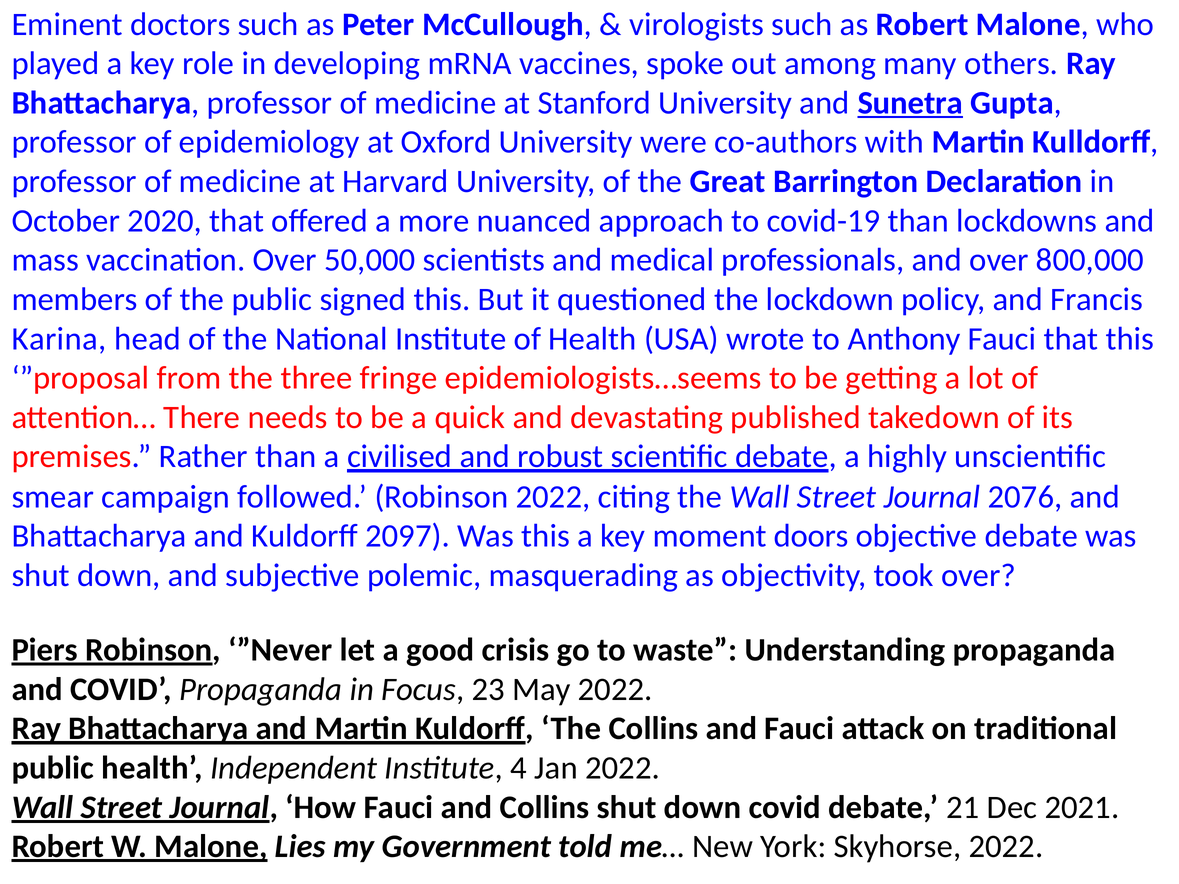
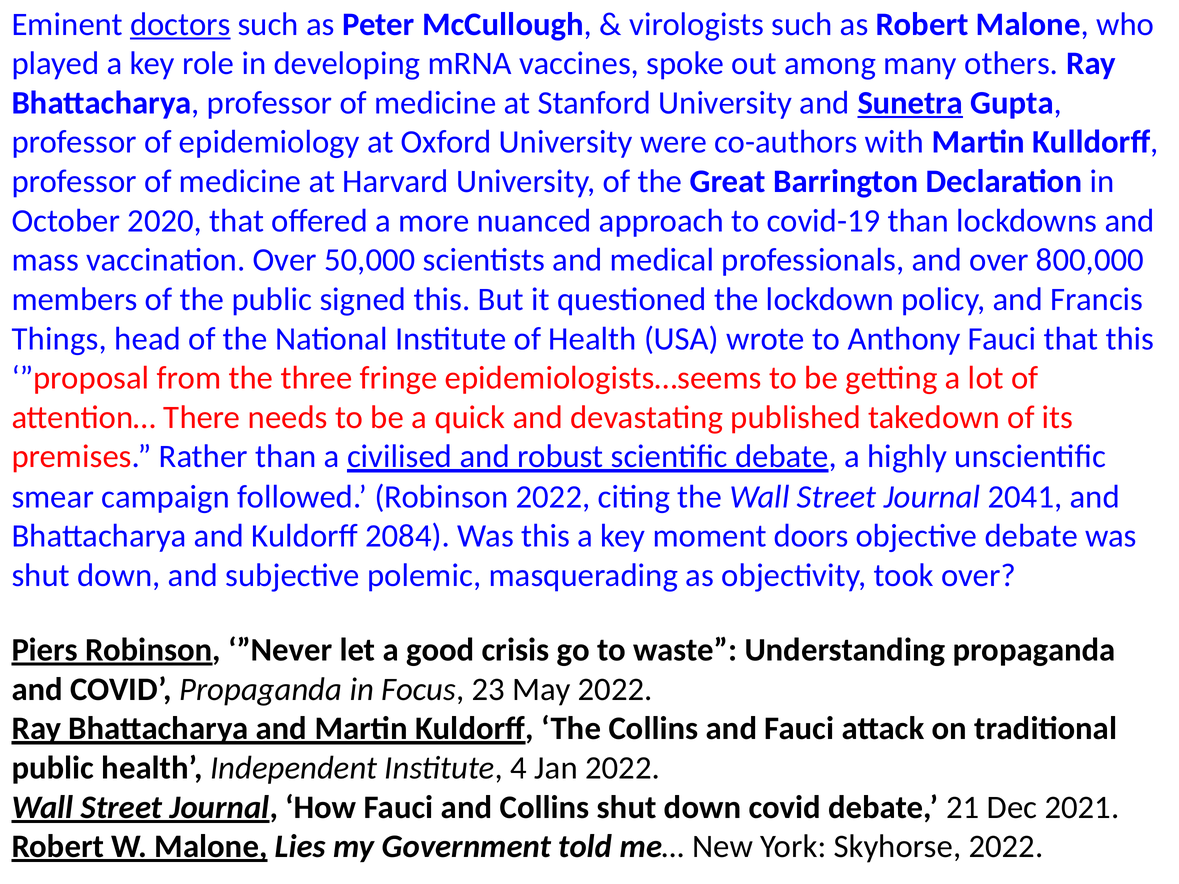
doctors underline: none -> present
Karina: Karina -> Things
2076: 2076 -> 2041
2097: 2097 -> 2084
